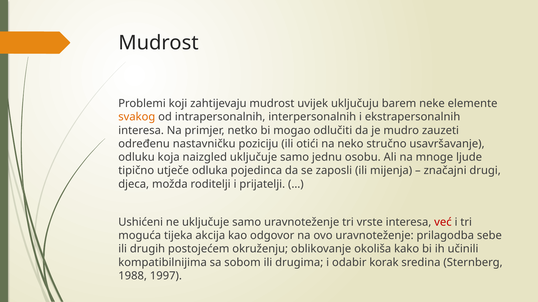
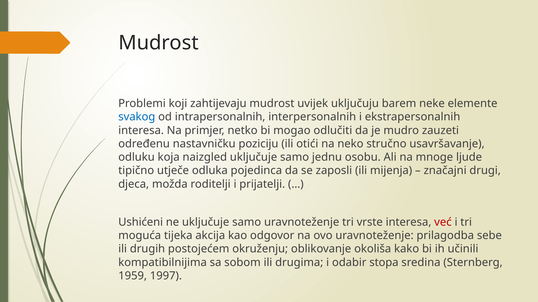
svakog colour: orange -> blue
korak: korak -> stopa
1988: 1988 -> 1959
